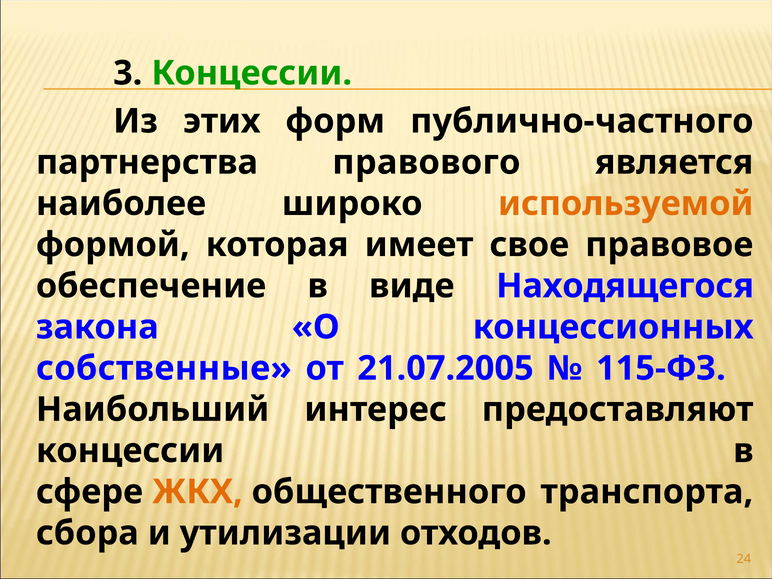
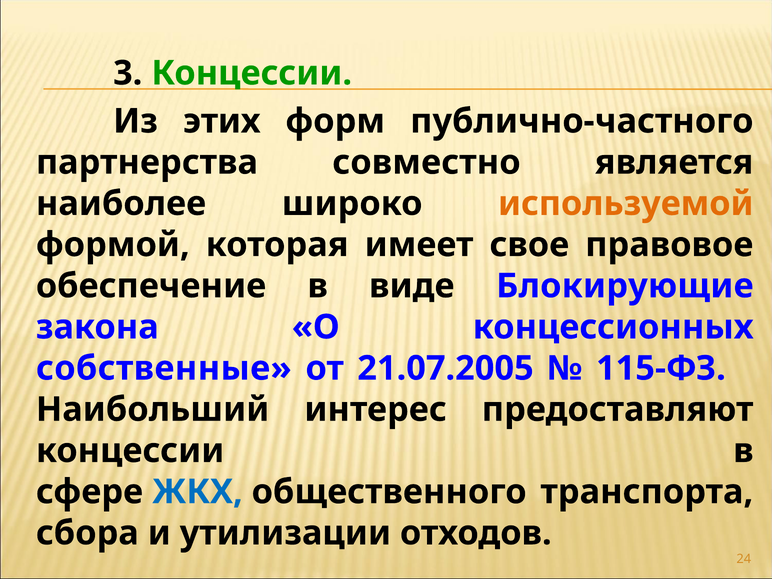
правового: правового -> совместно
Находящегося: Находящегося -> Блокирующие
ЖКХ colour: orange -> blue
